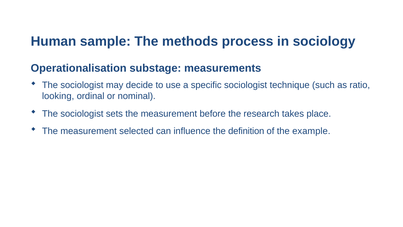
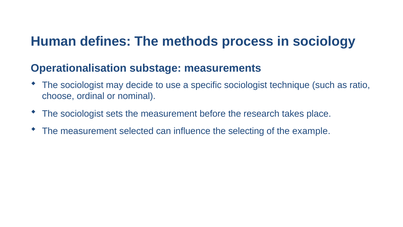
sample: sample -> defines
looking: looking -> choose
definition: definition -> selecting
